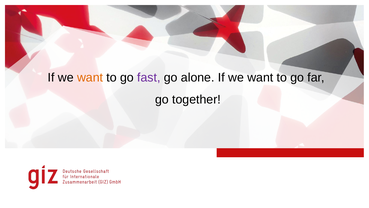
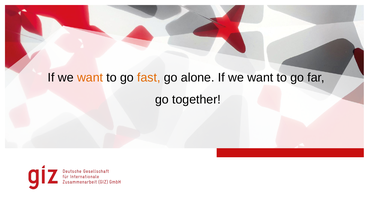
fast colour: purple -> orange
